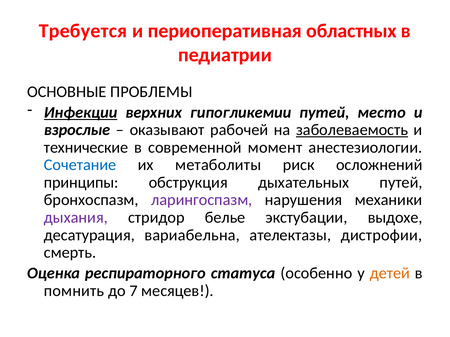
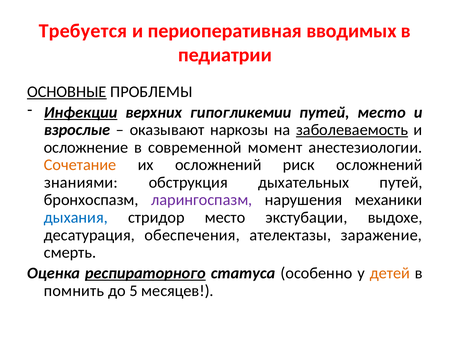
областных: областных -> вводимых
ОСНОВНЫЕ underline: none -> present
рабочей: рабочей -> наркозы
технические: технические -> осложнение
Сочетание colour: blue -> orange
их метаболиты: метаболиты -> осложнений
принципы: принципы -> знаниями
дыхания colour: purple -> blue
стридор белье: белье -> место
вариабельна: вариабельна -> обеспечения
дистрофии: дистрофии -> заражение
респираторного underline: none -> present
7: 7 -> 5
